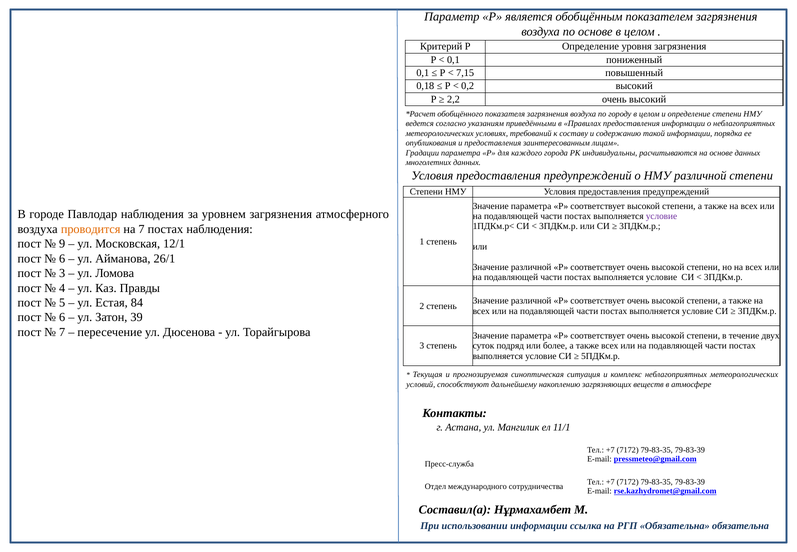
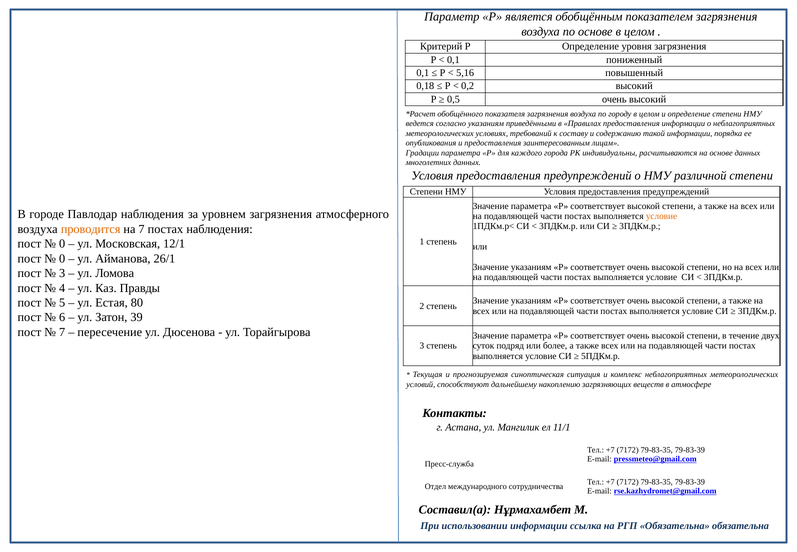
7,15: 7,15 -> 5,16
2,2: 2,2 -> 0,5
условие at (661, 216) colour: purple -> orange
9 at (62, 244): 9 -> 0
6 at (62, 258): 6 -> 0
различной at (531, 267): различной -> указаниям
различной at (531, 301): различной -> указаниям
84: 84 -> 80
